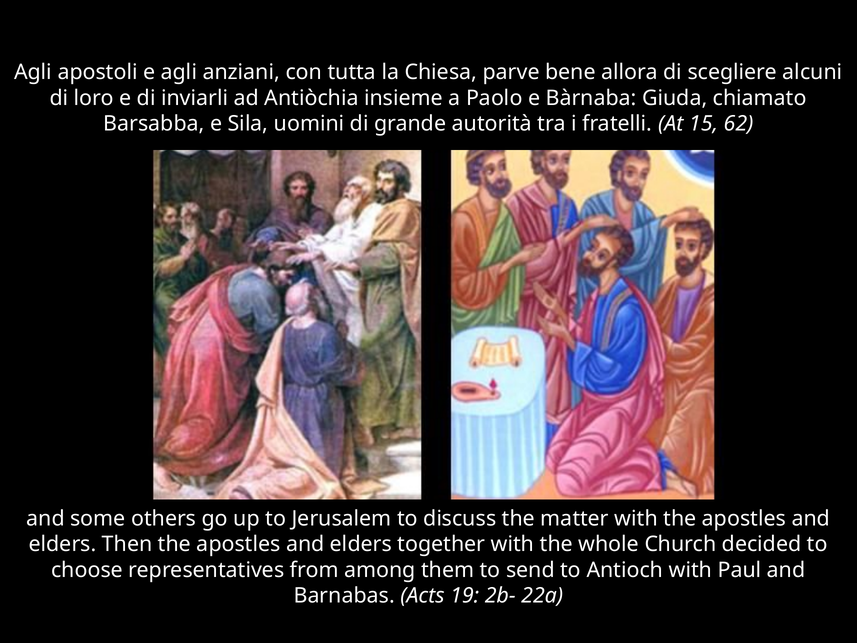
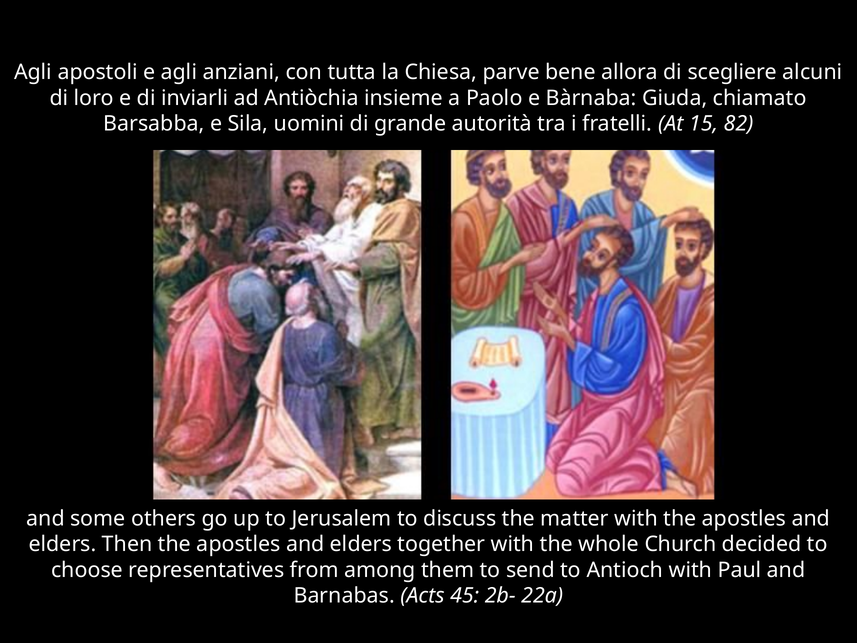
62: 62 -> 82
19: 19 -> 45
